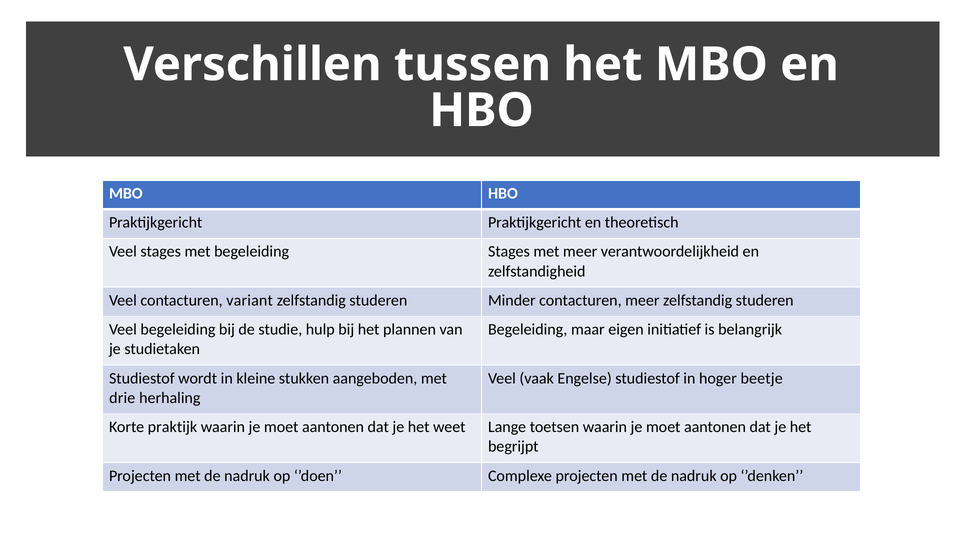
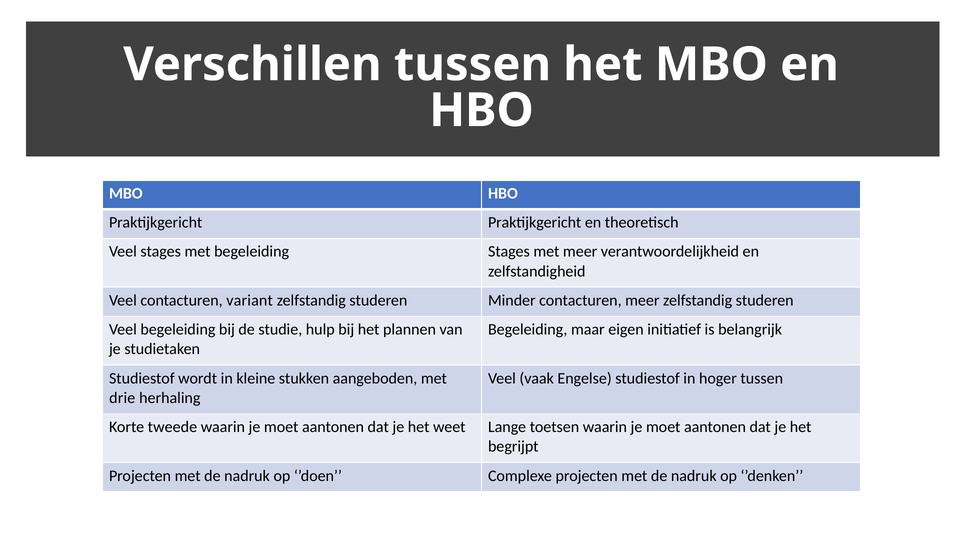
hoger beetje: beetje -> tussen
praktijk: praktijk -> tweede
